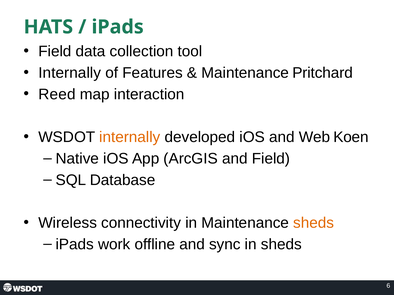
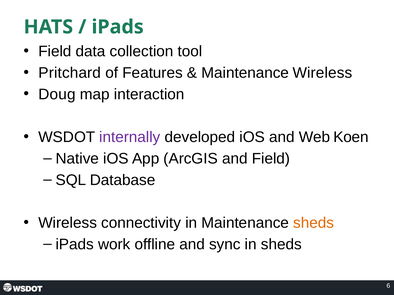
Internally at (70, 73): Internally -> Pritchard
Maintenance Pritchard: Pritchard -> Wireless
Reed: Reed -> Doug
internally at (130, 137) colour: orange -> purple
